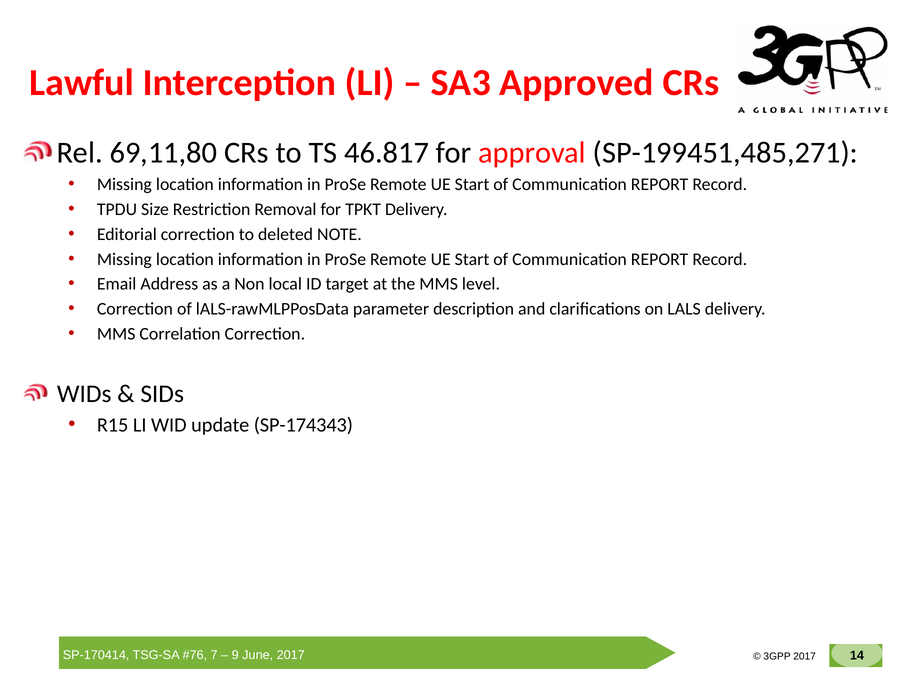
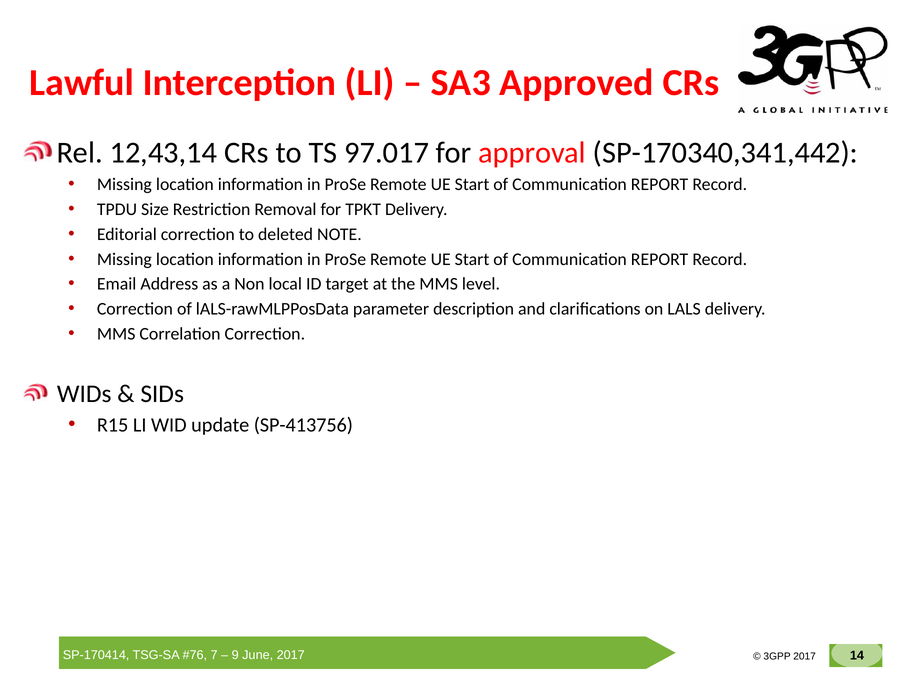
69,11,80: 69,11,80 -> 12,43,14
46.817: 46.817 -> 97.017
SP-199451,485,271: SP-199451,485,271 -> SP-170340,341,442
SP-174343: SP-174343 -> SP-413756
